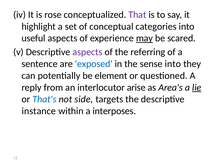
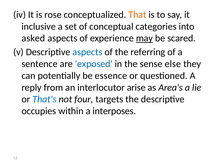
That colour: purple -> orange
highlight: highlight -> inclusive
useful: useful -> asked
aspects at (87, 52) colour: purple -> blue
sense into: into -> else
element: element -> essence
lie underline: present -> none
side: side -> four
instance: instance -> occupies
